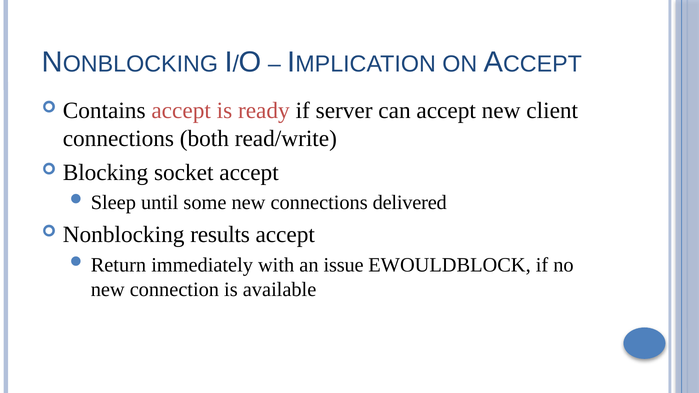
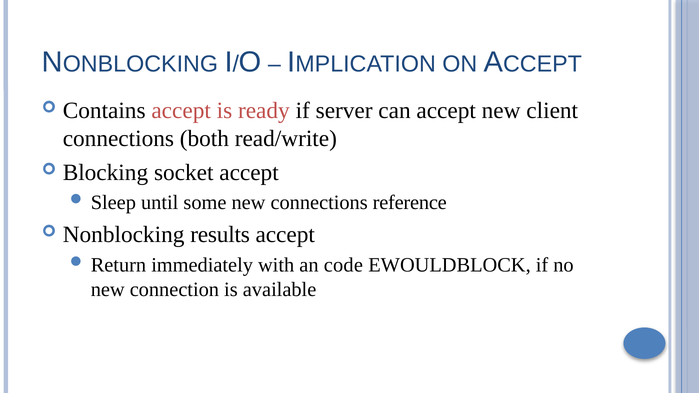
delivered: delivered -> reference
issue: issue -> code
